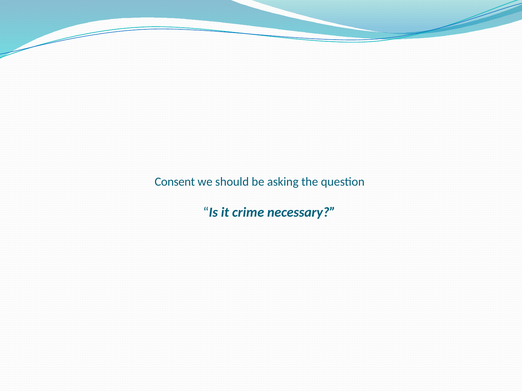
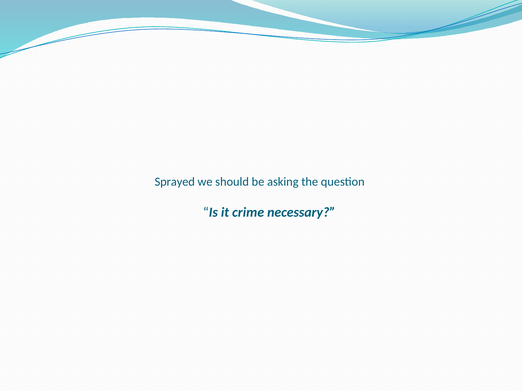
Consent: Consent -> Sprayed
